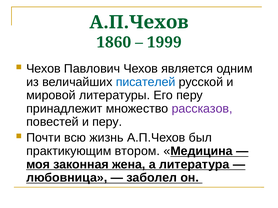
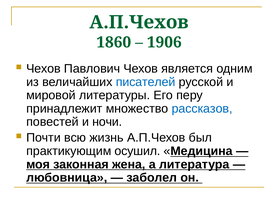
1999: 1999 -> 1906
рассказов colour: purple -> blue
и перу: перу -> ночи
втором: втором -> осушил
